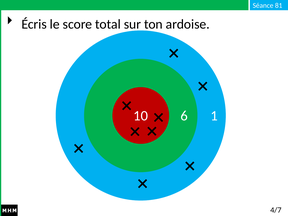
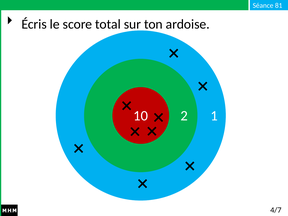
6: 6 -> 2
